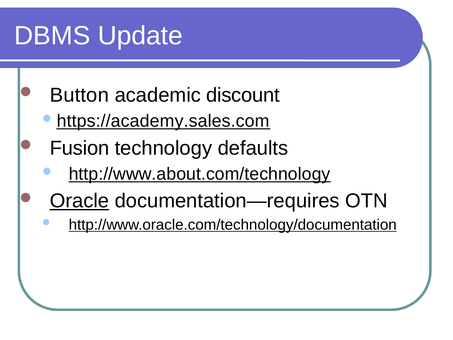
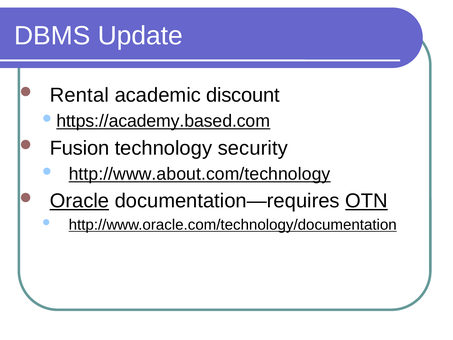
Button: Button -> Rental
https://academy.sales.com: https://academy.sales.com -> https://academy.based.com
defaults: defaults -> security
OTN underline: none -> present
